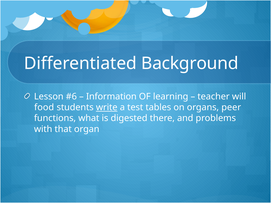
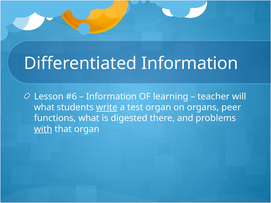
Differentiated Background: Background -> Information
food at (44, 108): food -> what
test tables: tables -> organ
with underline: none -> present
